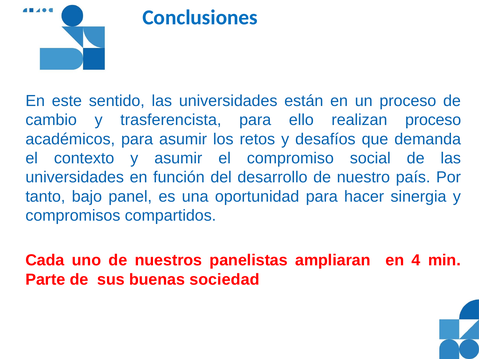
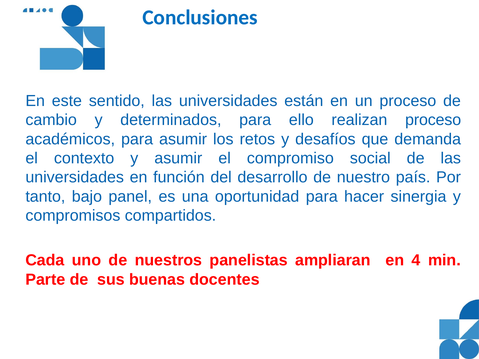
trasferencista: trasferencista -> determinados
sociedad: sociedad -> docentes
